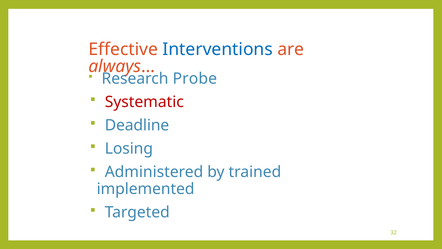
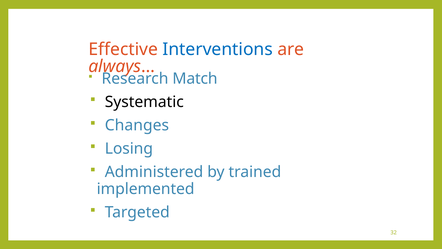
Probe: Probe -> Match
Systematic colour: red -> black
Deadline: Deadline -> Changes
